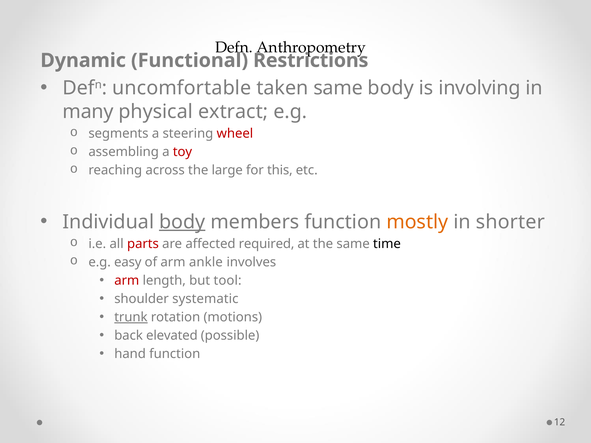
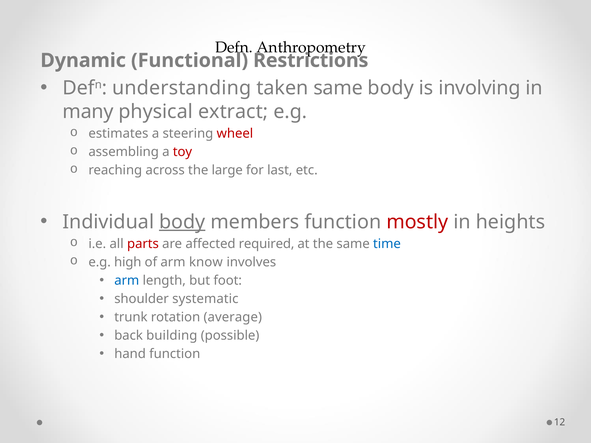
uncomfortable: uncomfortable -> understanding
segments: segments -> estimates
this: this -> last
mostly colour: orange -> red
shorter: shorter -> heights
time colour: black -> blue
easy: easy -> high
ankle: ankle -> know
arm at (127, 281) colour: red -> blue
tool: tool -> foot
trunk underline: present -> none
motions: motions -> average
elevated: elevated -> building
